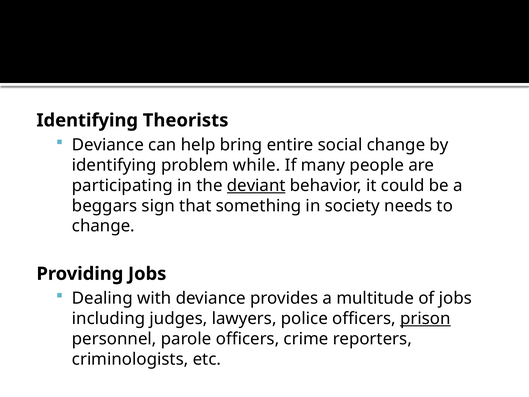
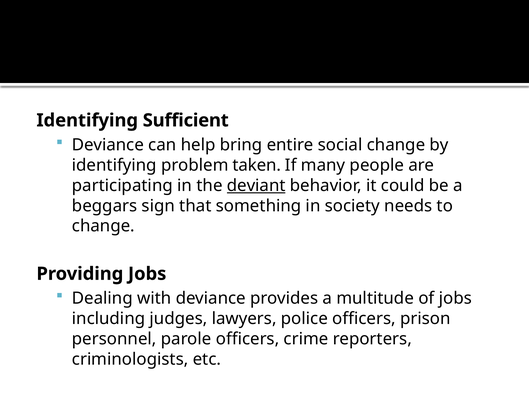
Theorists: Theorists -> Sufficient
while: while -> taken
prison underline: present -> none
